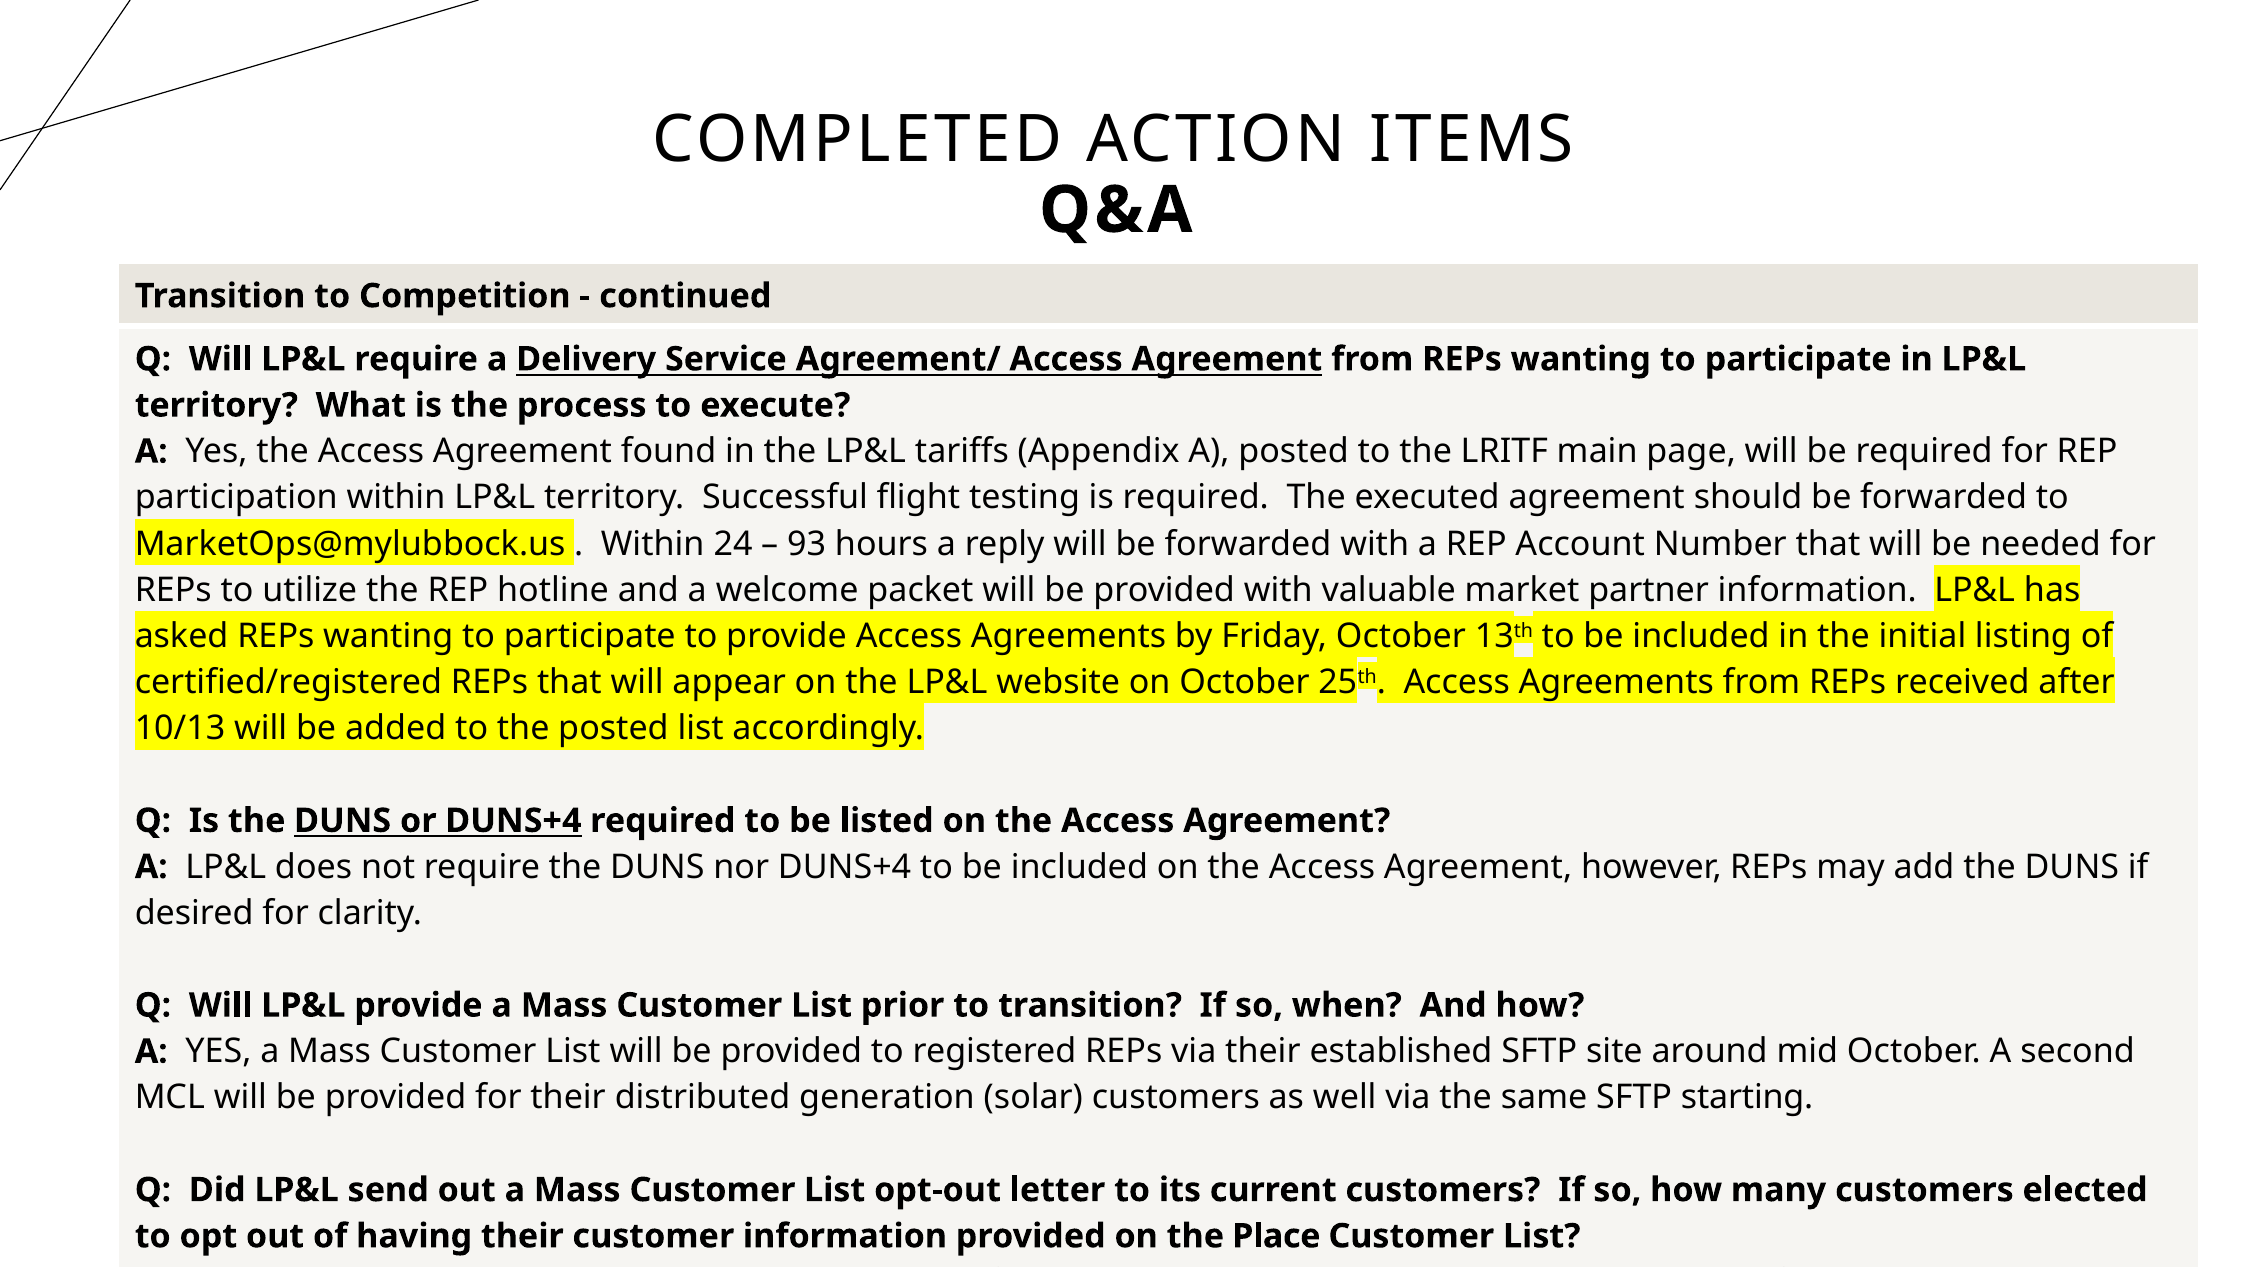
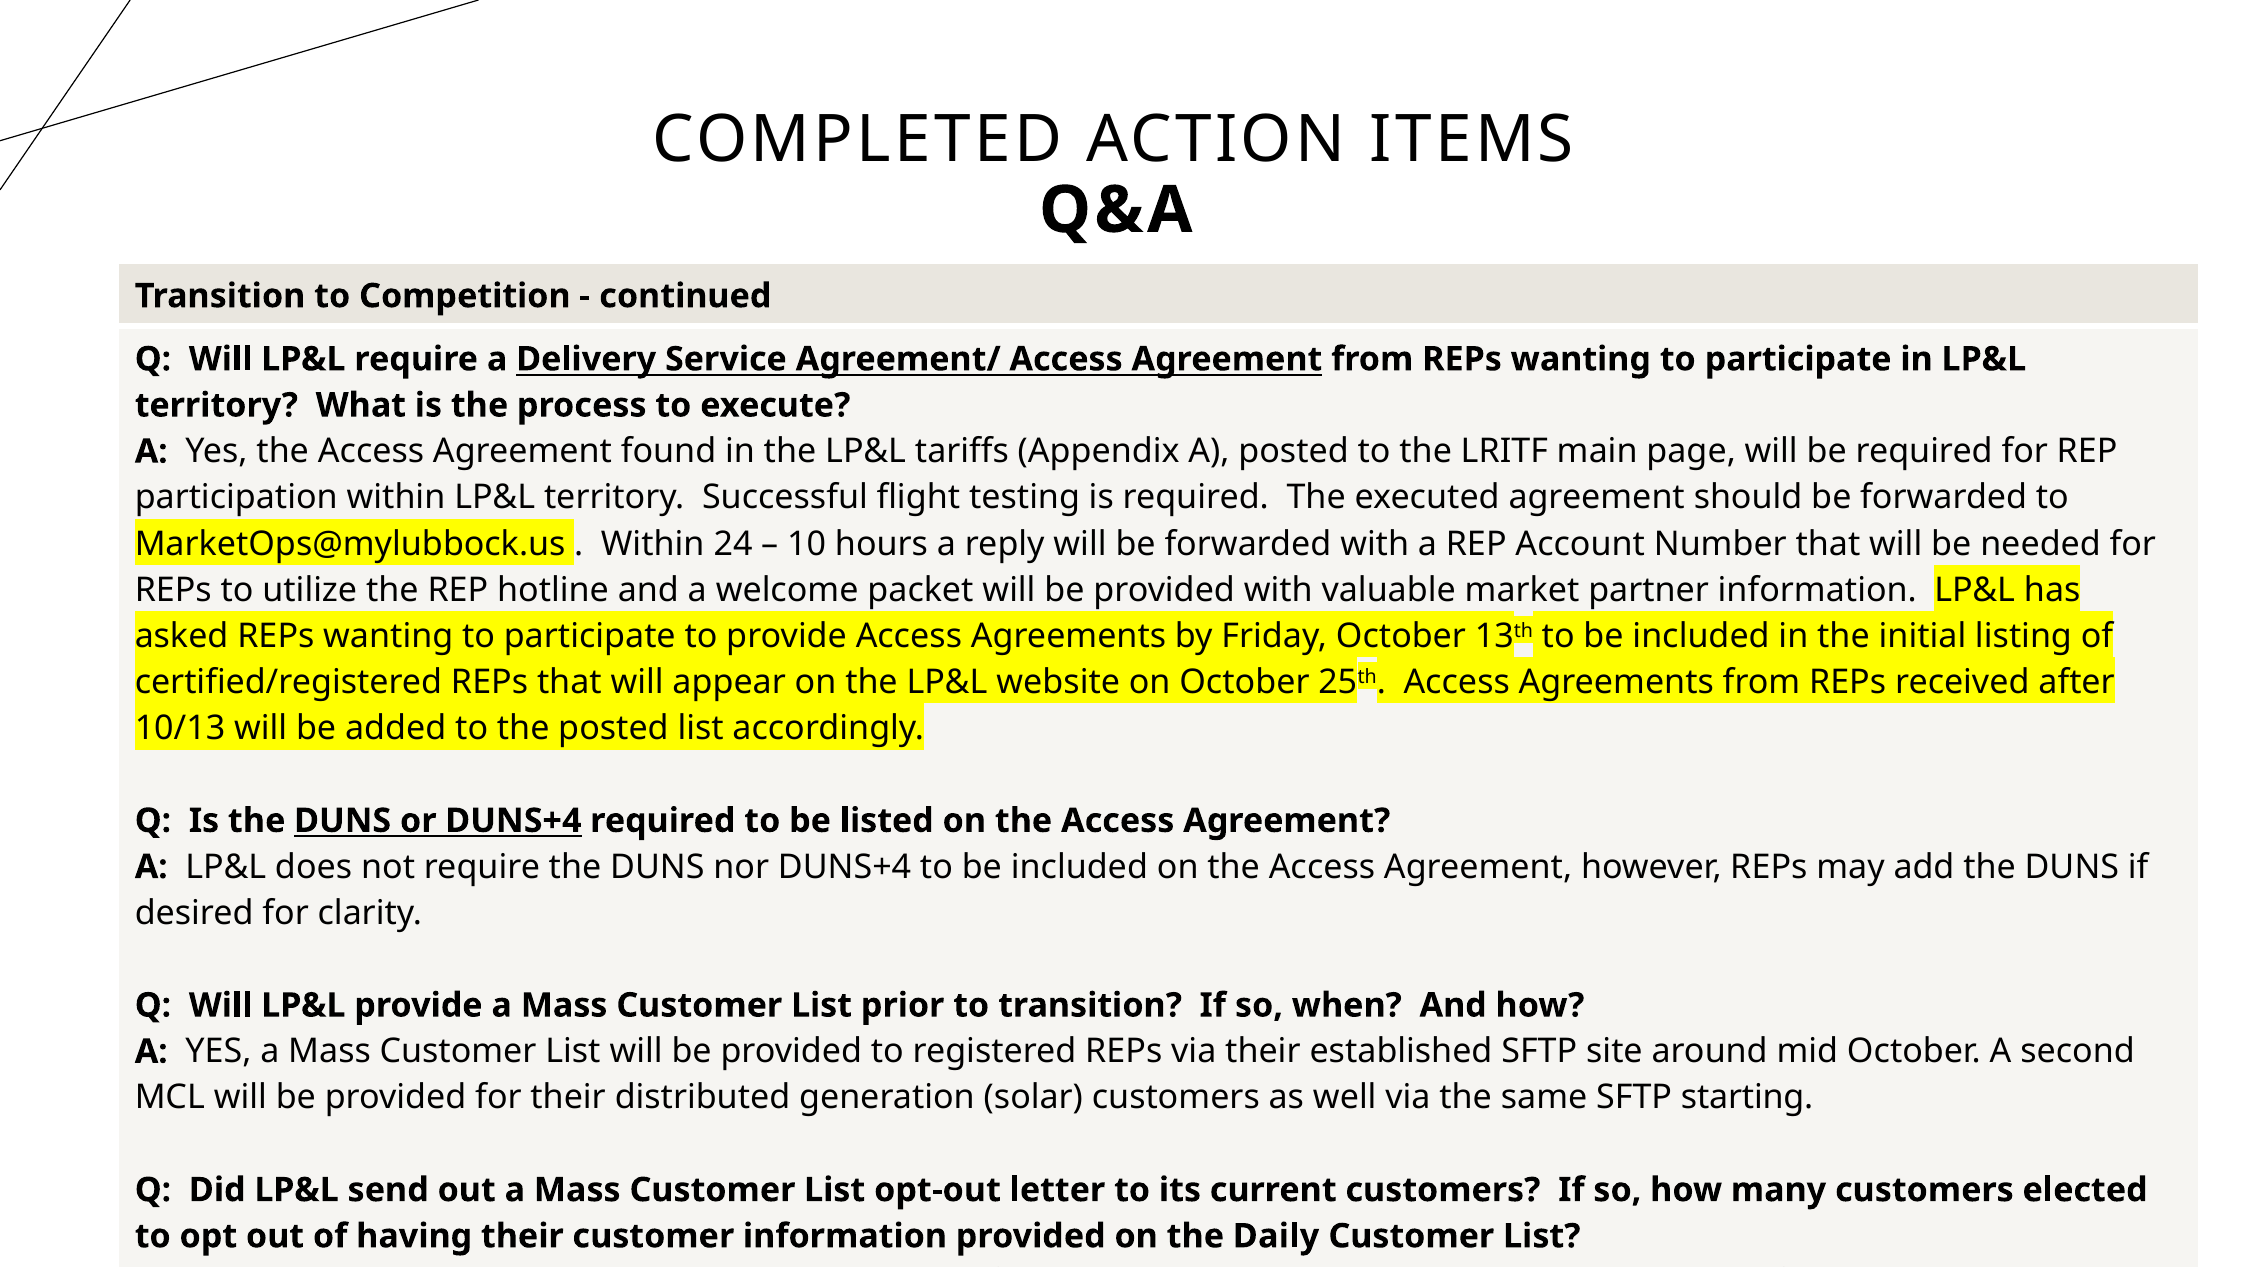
93: 93 -> 10
Place: Place -> Daily
